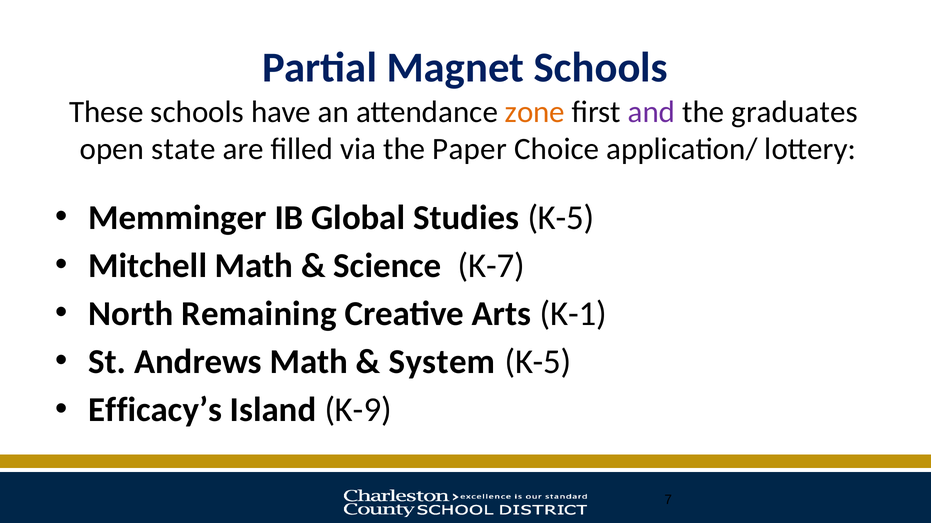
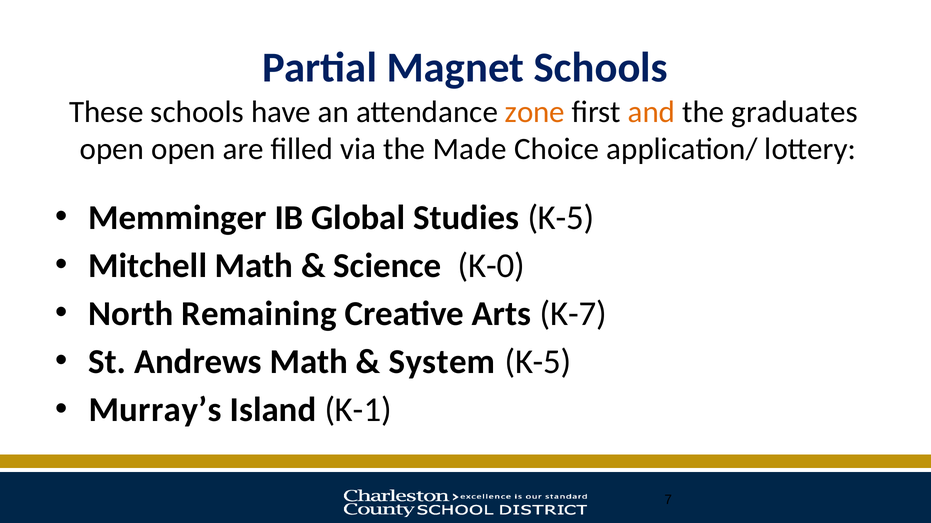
and colour: purple -> orange
open state: state -> open
Paper: Paper -> Made
K-7: K-7 -> K-0
K-1: K-1 -> K-7
Efficacy’s: Efficacy’s -> Murray’s
K-9: K-9 -> K-1
